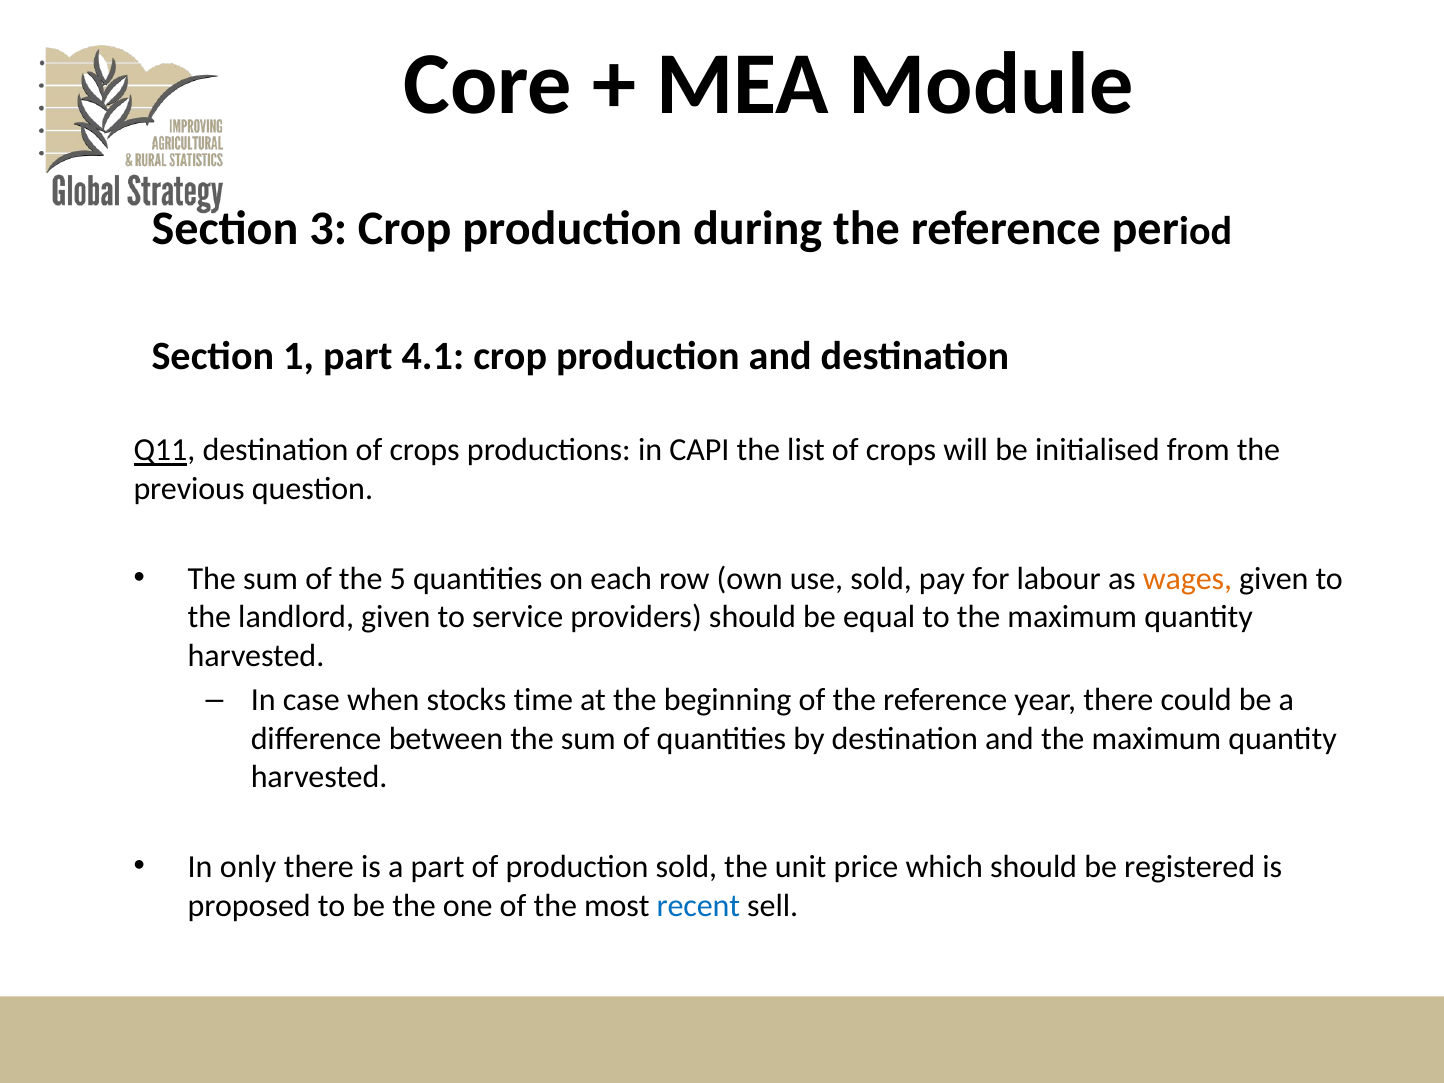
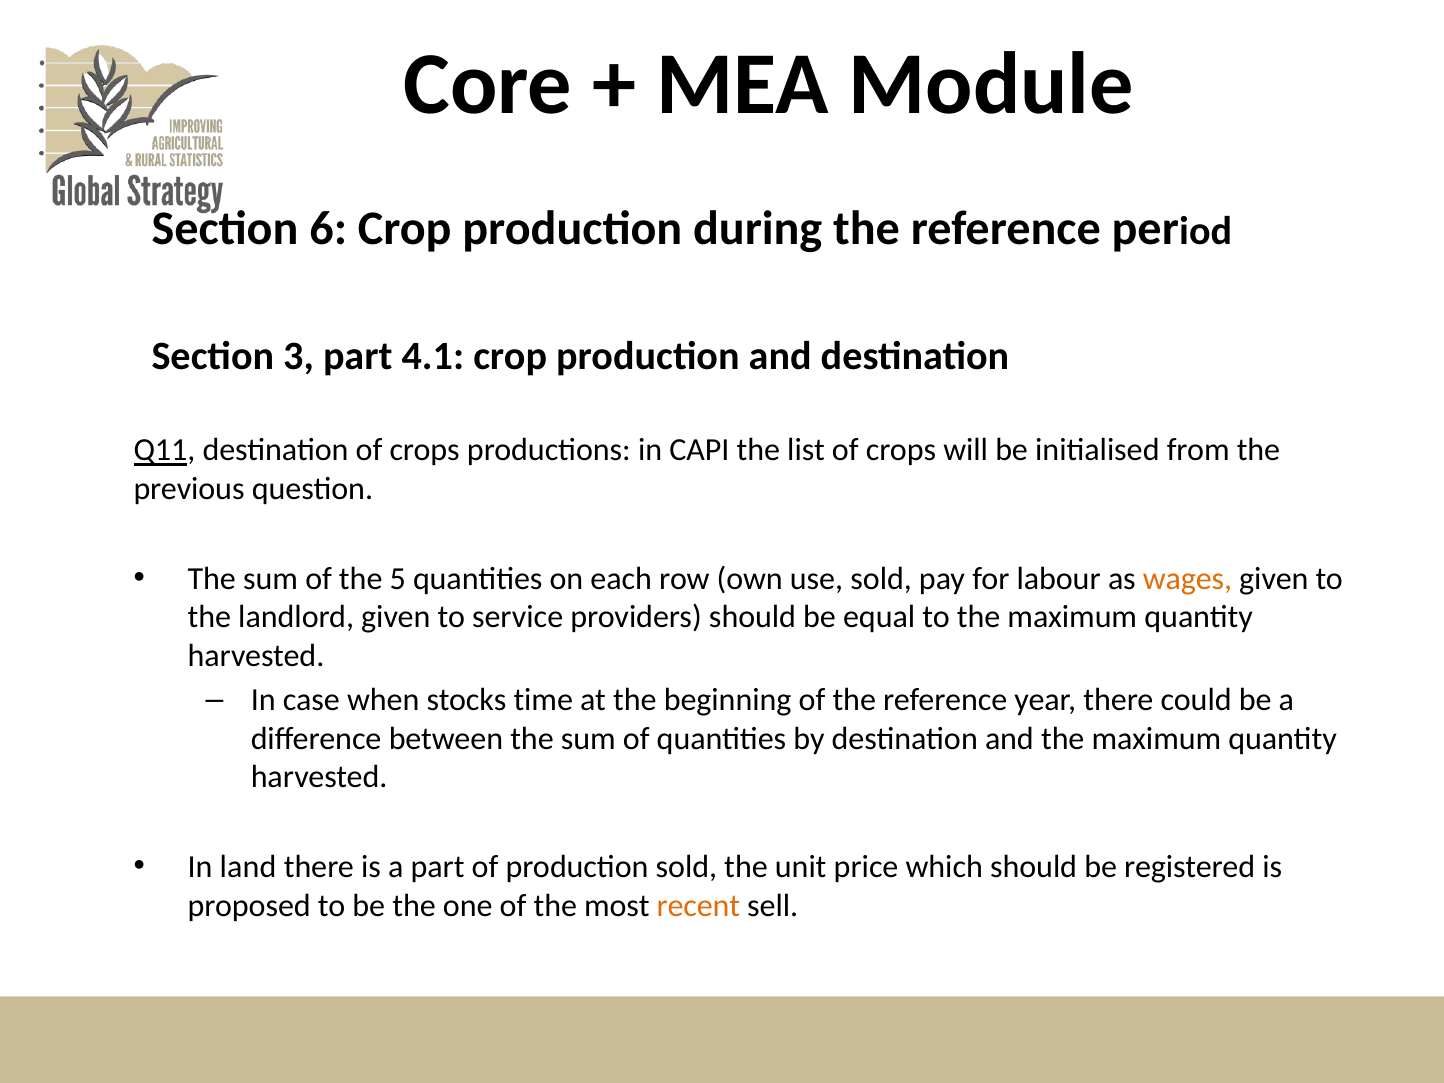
3: 3 -> 6
1: 1 -> 3
only: only -> land
recent colour: blue -> orange
